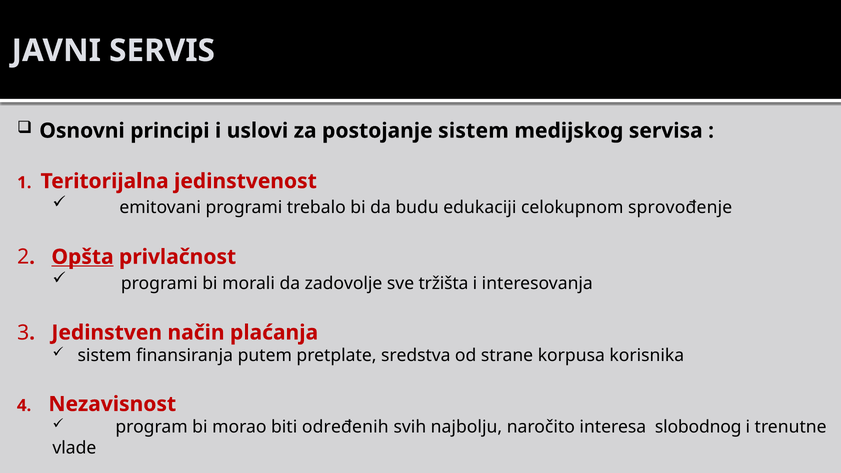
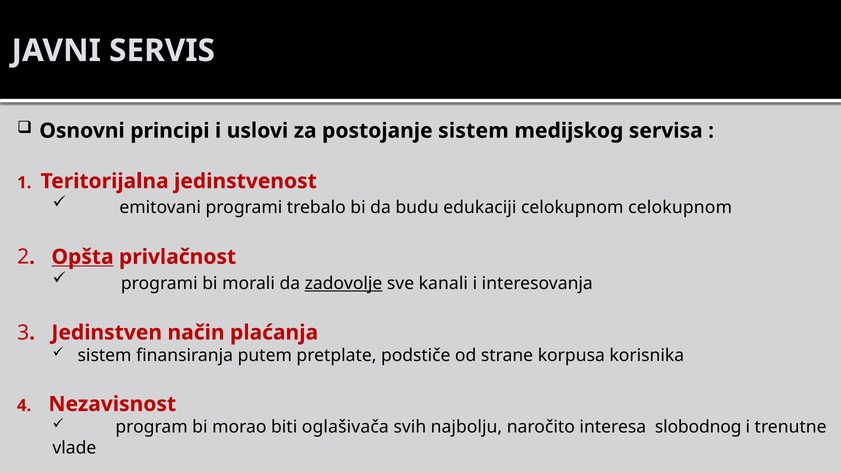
celokupnom sprovođenje: sprovođenje -> celokupnom
zadovolje underline: none -> present
tržišta: tržišta -> kanali
sredstva: sredstva -> podstiče
određenih: određenih -> oglašivača
